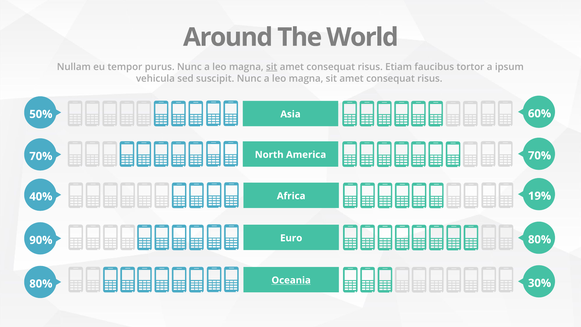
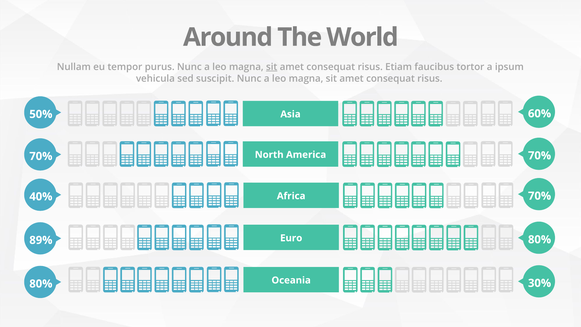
19% at (540, 196): 19% -> 70%
90%: 90% -> 89%
Oceania underline: present -> none
